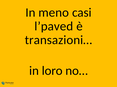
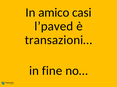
meno: meno -> amico
loro: loro -> fine
